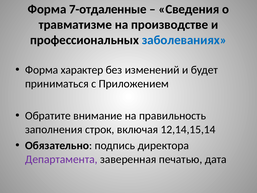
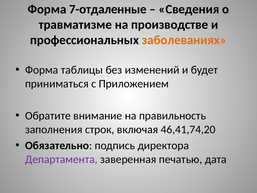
заболеваниях colour: blue -> orange
характер: характер -> таблицы
12,14,15,14: 12,14,15,14 -> 46,41,74,20
